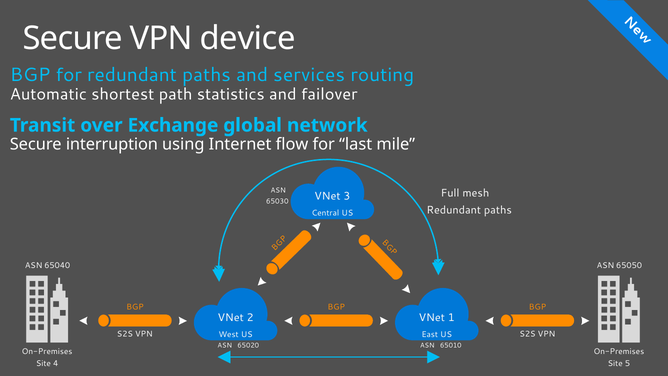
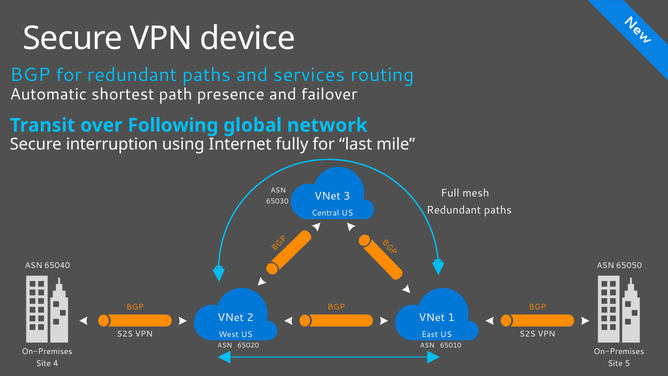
statistics: statistics -> presence
Exchange: Exchange -> Following
flow: flow -> fully
